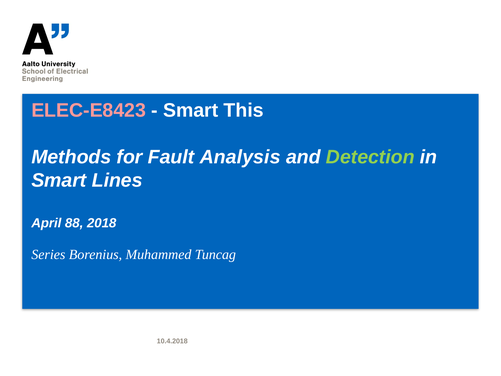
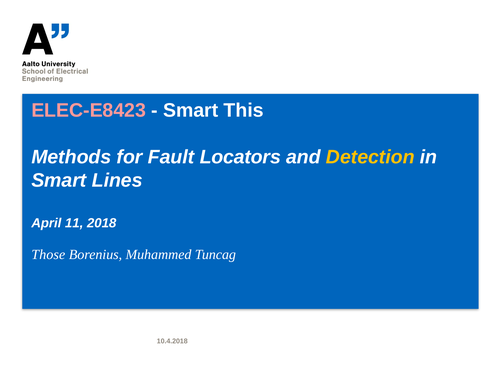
Analysis: Analysis -> Locators
Detection colour: light green -> yellow
88: 88 -> 11
Series: Series -> Those
